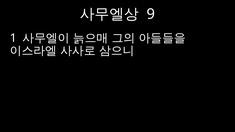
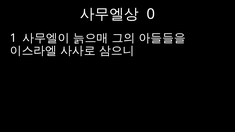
9: 9 -> 0
